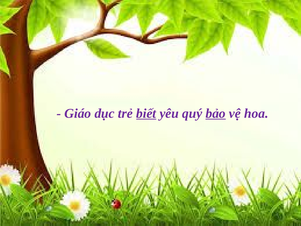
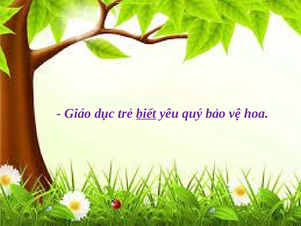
bảo underline: present -> none
